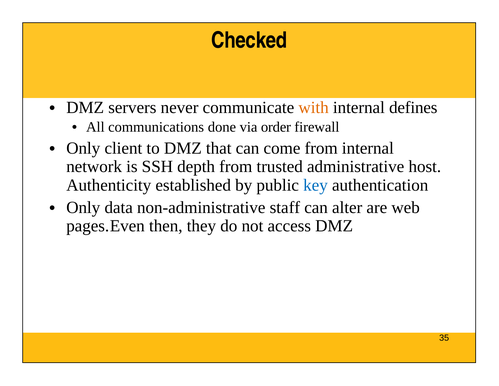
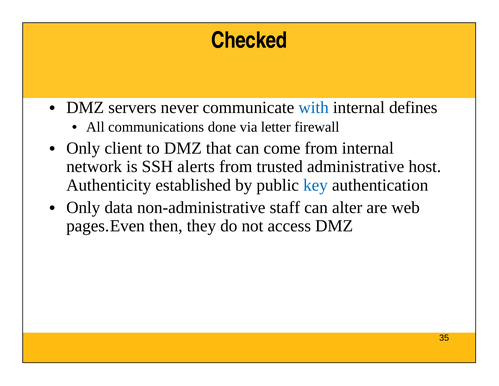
with colour: orange -> blue
order: order -> letter
depth: depth -> alerts
